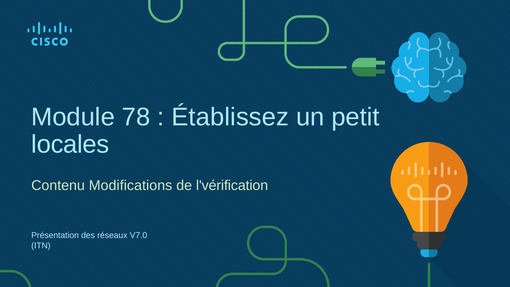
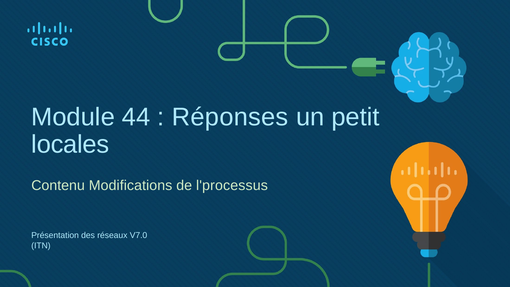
78: 78 -> 44
Établissez: Établissez -> Réponses
l'vérification: l'vérification -> l'processus
